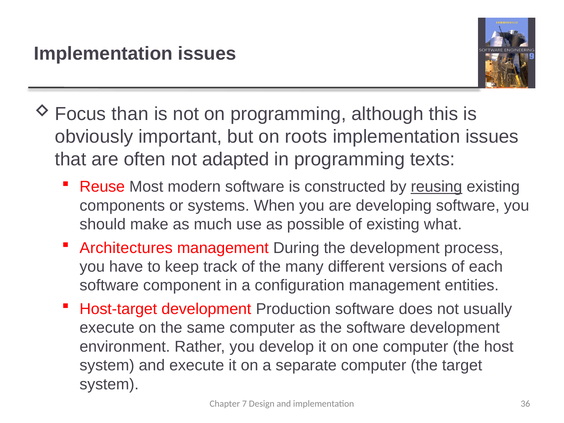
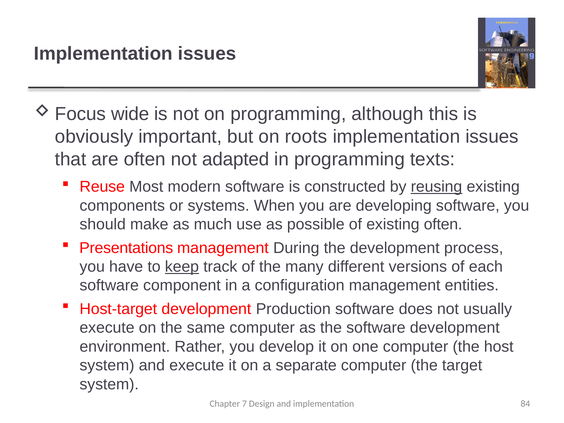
than: than -> wide
existing what: what -> often
Architectures: Architectures -> Presentations
keep underline: none -> present
36: 36 -> 84
